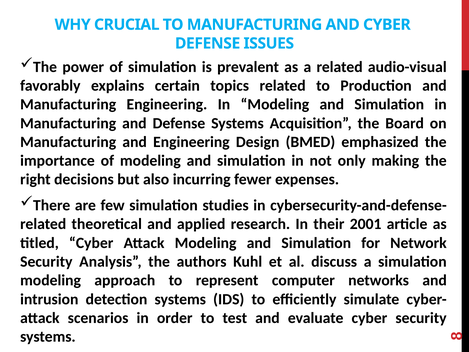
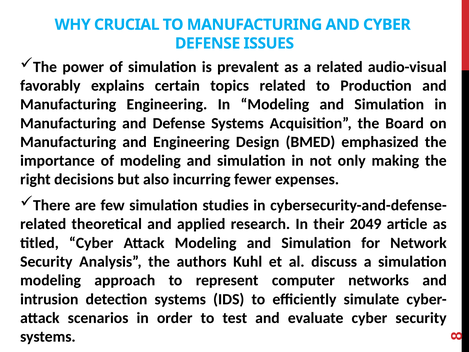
2001: 2001 -> 2049
